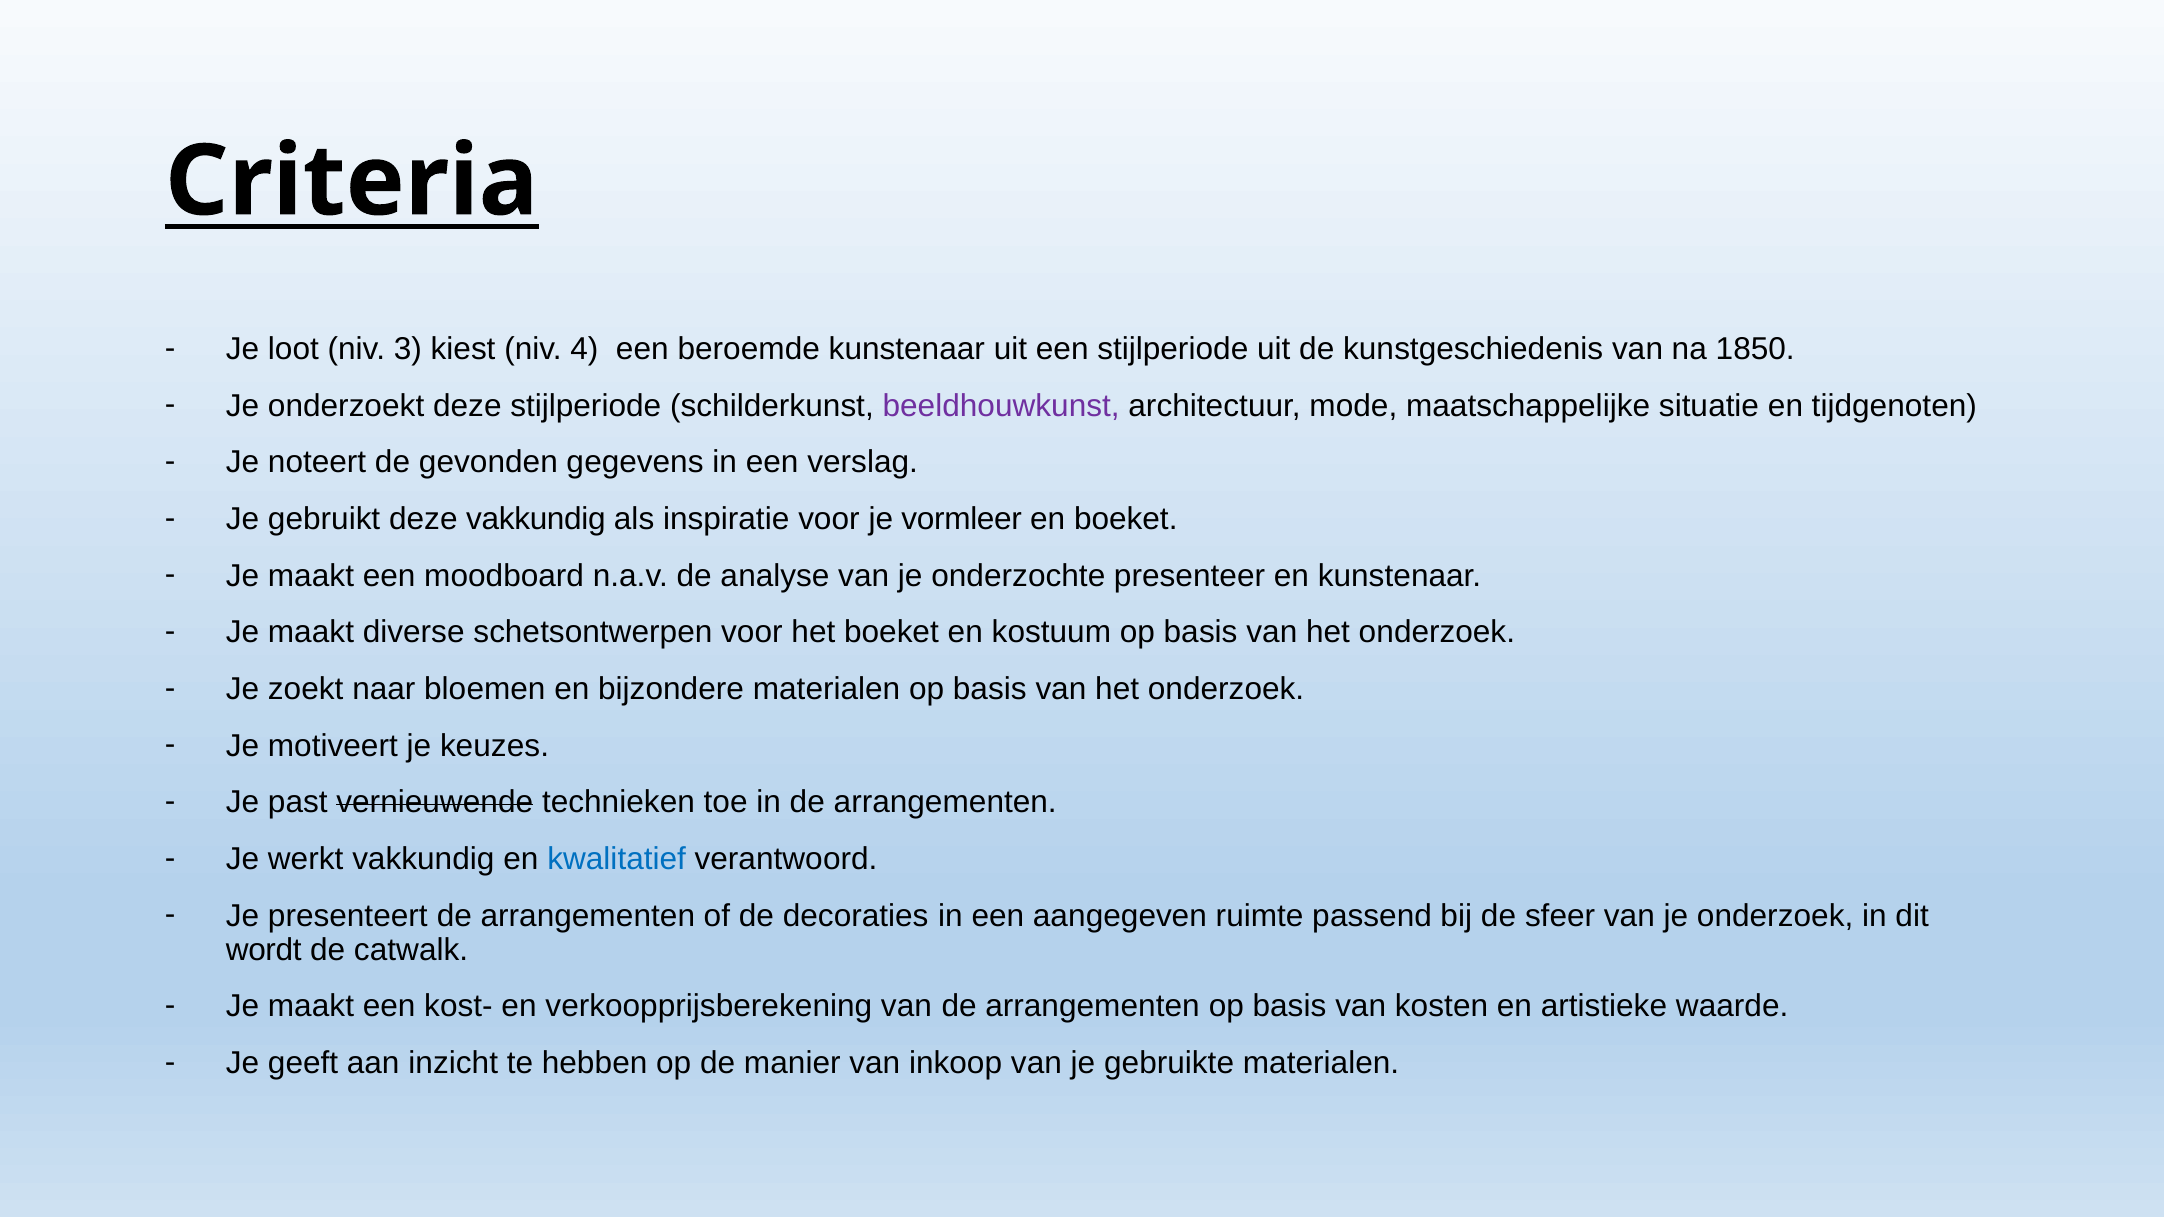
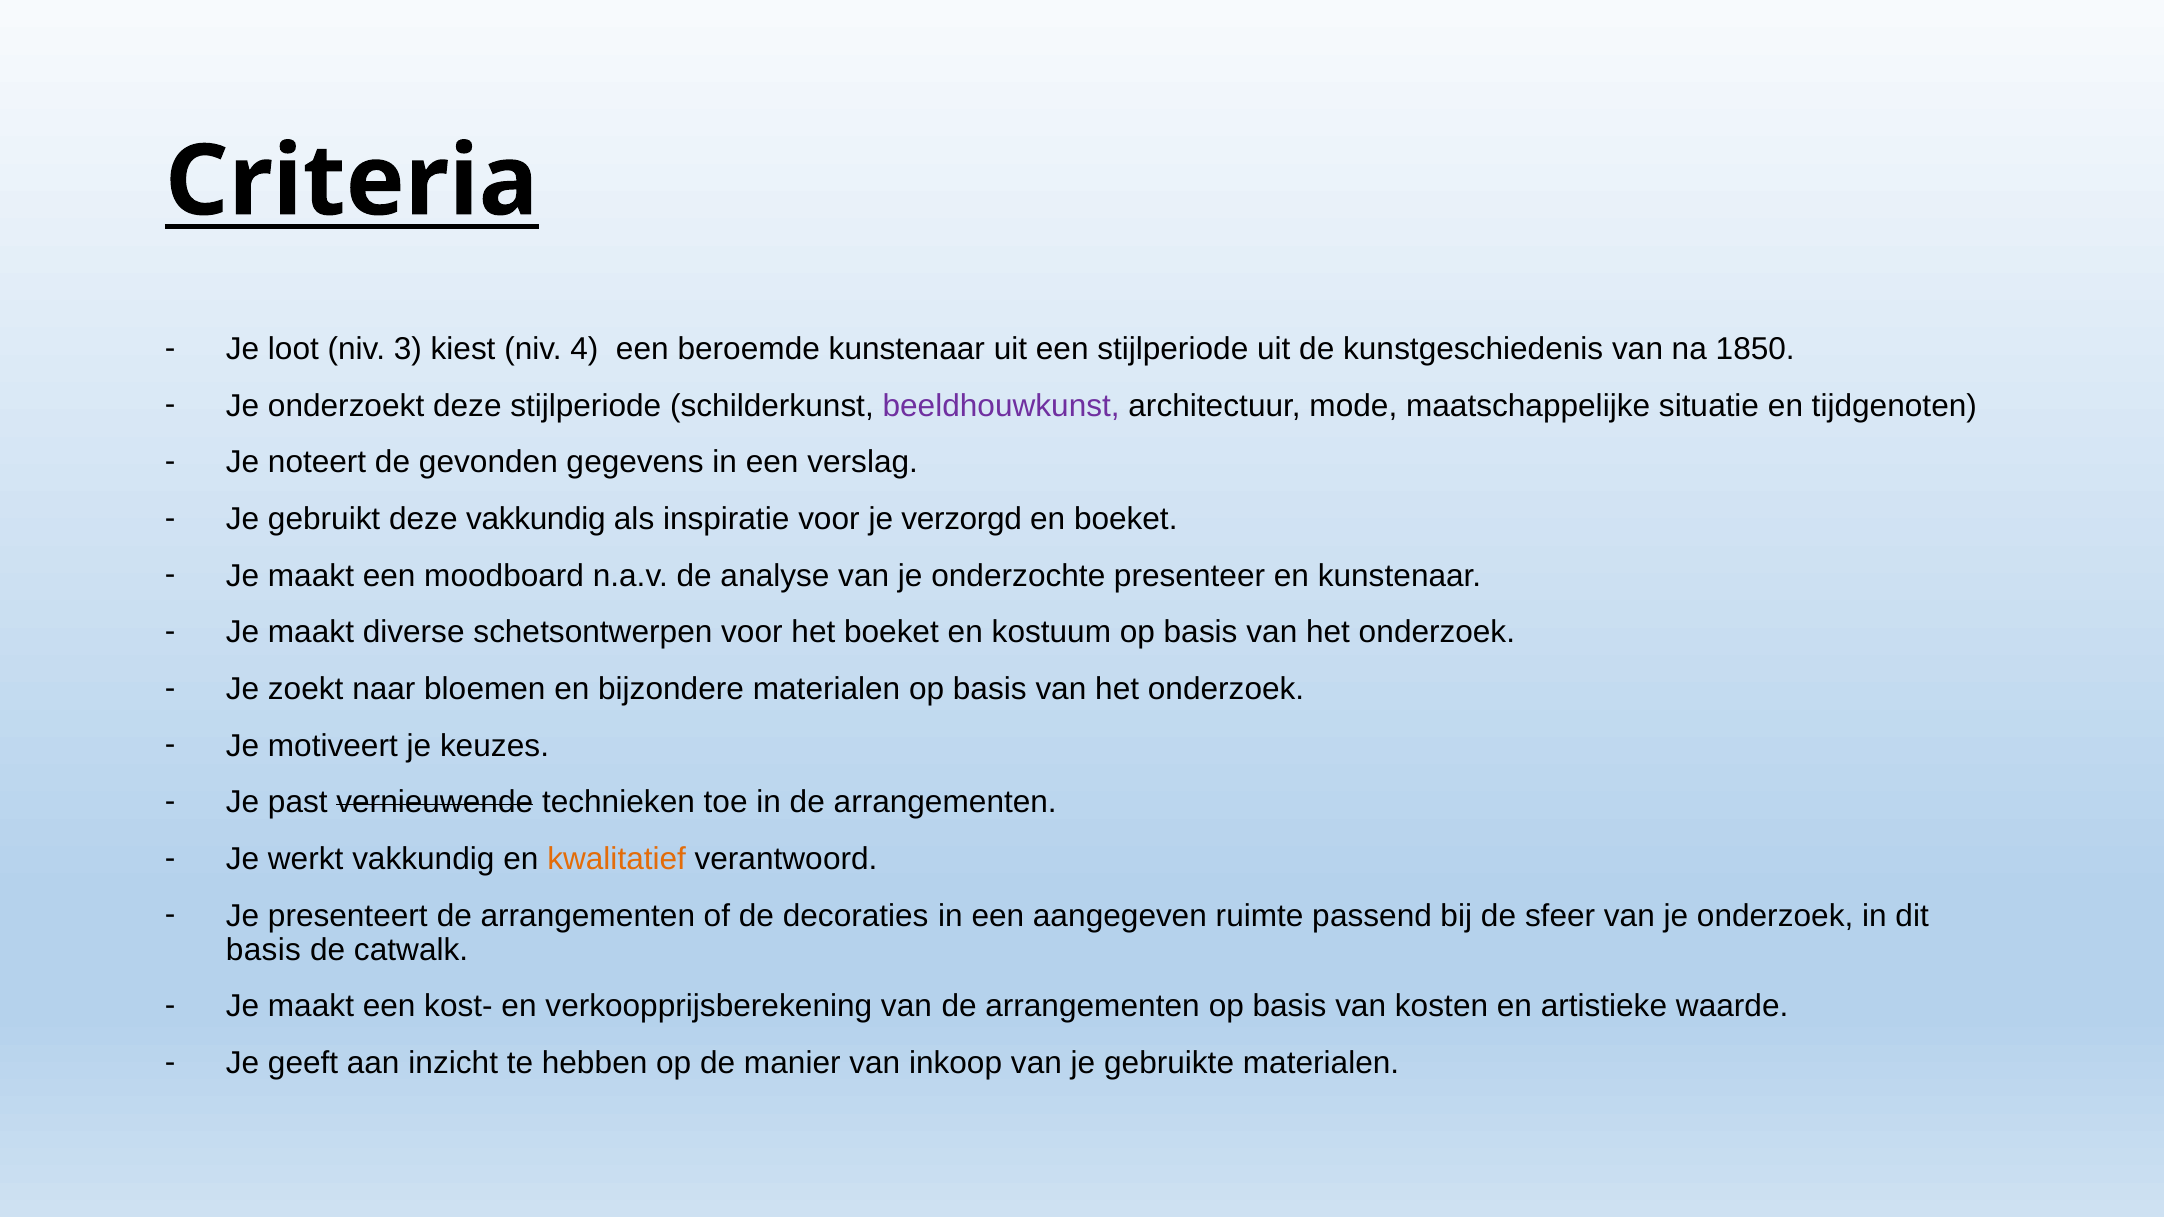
vormleer: vormleer -> verzorgd
kwalitatief colour: blue -> orange
wordt at (264, 950): wordt -> basis
